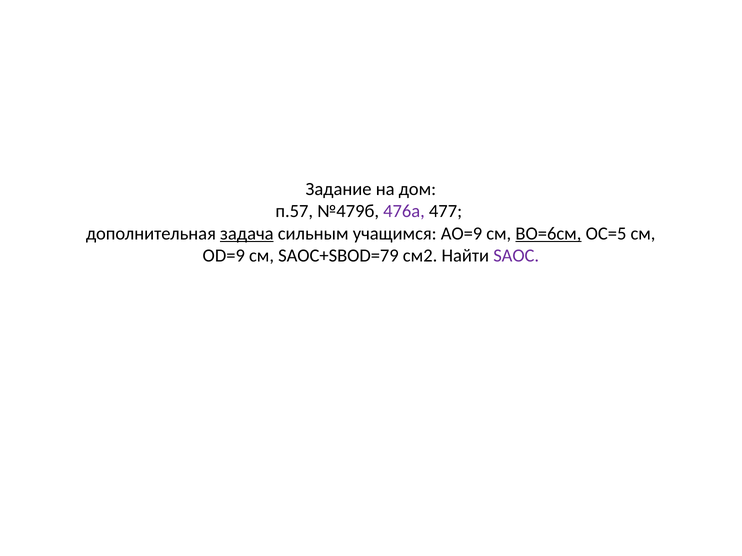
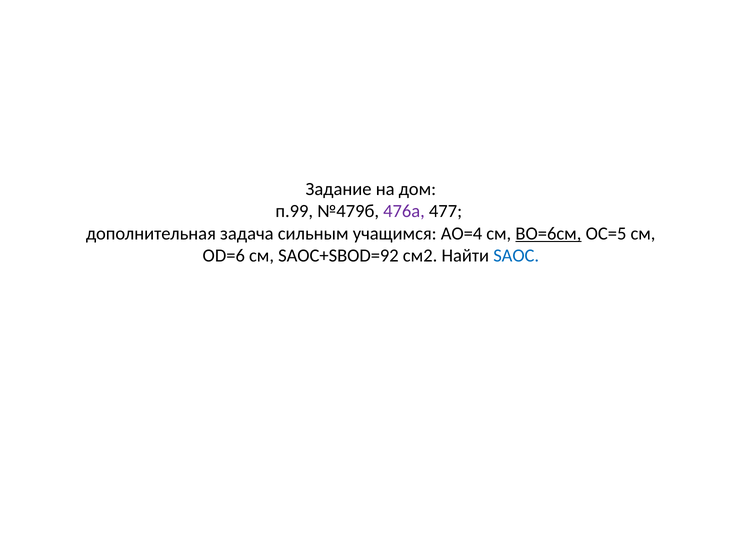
п.57: п.57 -> п.99
задача underline: present -> none
АО=9: АО=9 -> АО=4
OD=9: OD=9 -> OD=6
SАОС+SBOD=79: SАОС+SBOD=79 -> SАОС+SBOD=92
SAOC colour: purple -> blue
